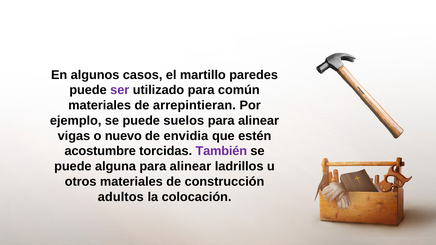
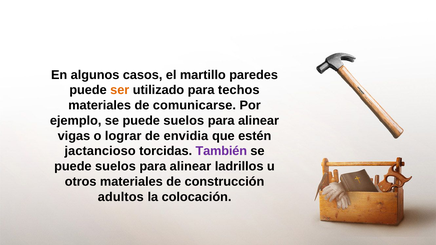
ser colour: purple -> orange
común: común -> techos
arrepintieran: arrepintieran -> comunicarse
nuevo: nuevo -> lograr
acostumbre: acostumbre -> jactancioso
alguna at (115, 167): alguna -> suelos
